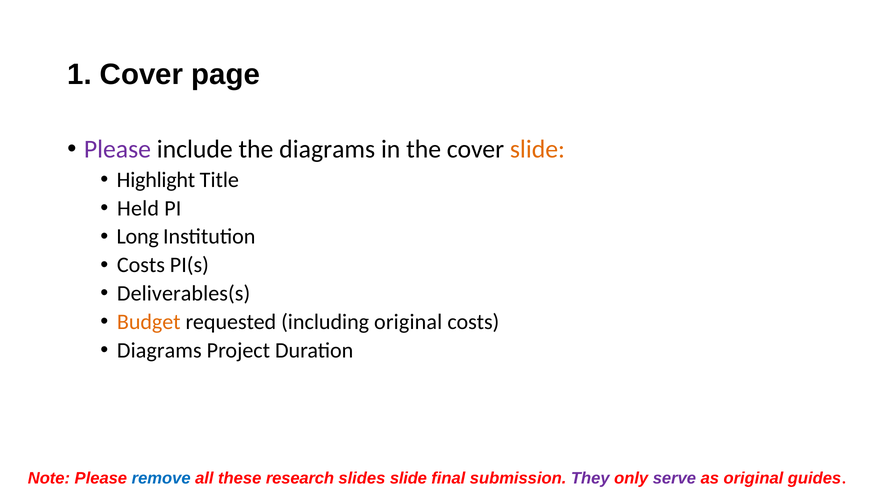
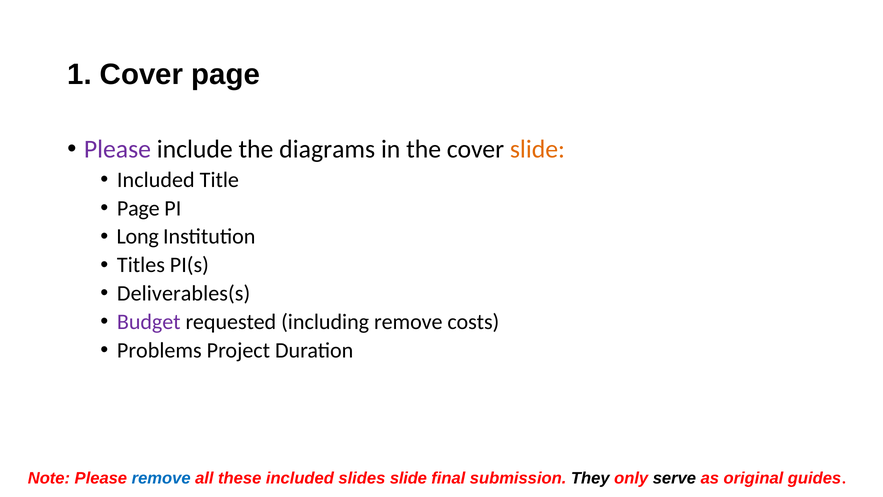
Highlight at (156, 180): Highlight -> Included
Held at (138, 208): Held -> Page
Costs at (141, 265): Costs -> Titles
Budget colour: orange -> purple
including original: original -> remove
Diagrams at (159, 350): Diagrams -> Problems
these research: research -> included
They colour: purple -> black
serve colour: purple -> black
